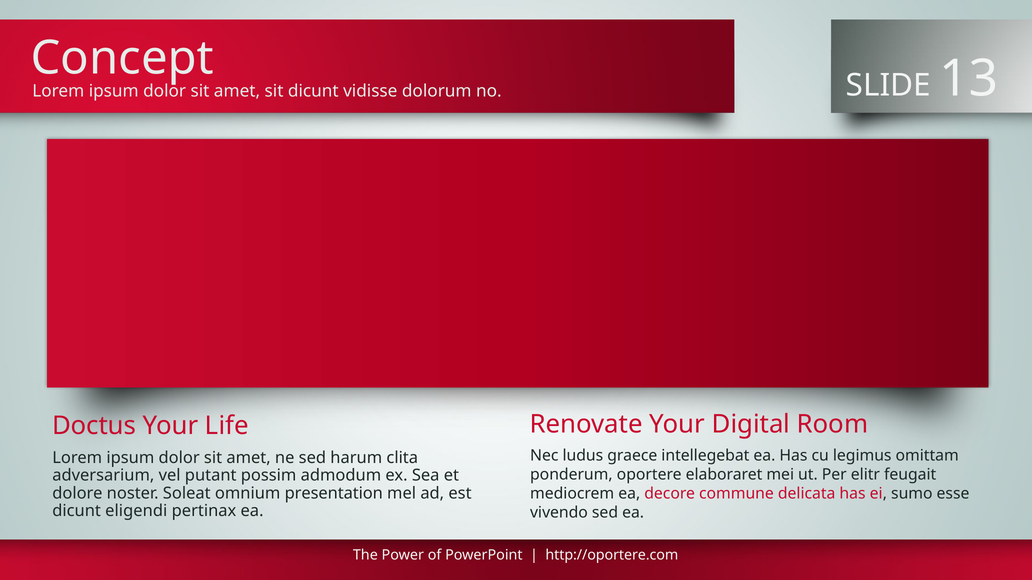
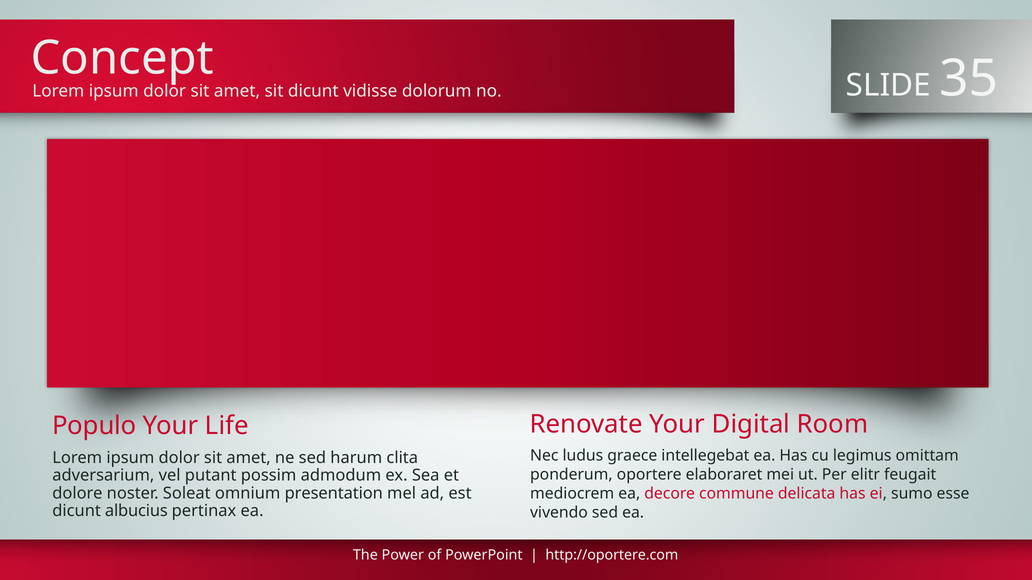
13: 13 -> 35
Doctus: Doctus -> Populo
eligendi: eligendi -> albucius
